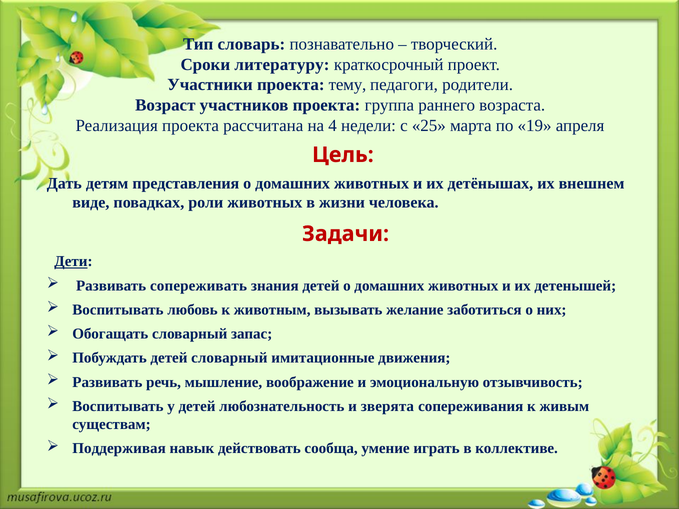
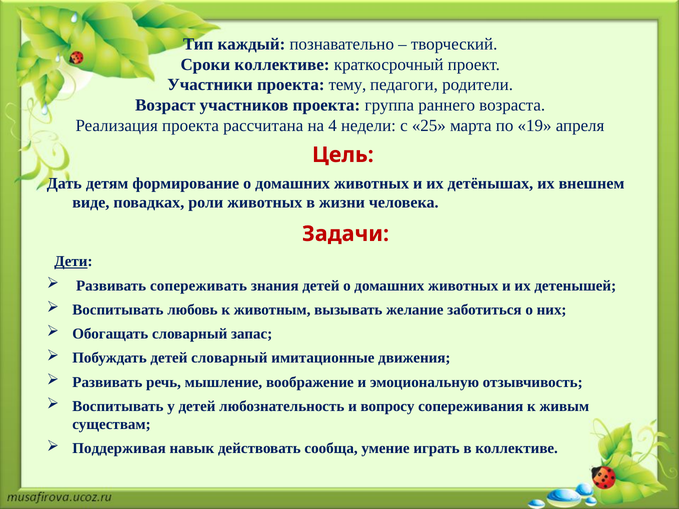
словарь: словарь -> каждый
Сроки литературу: литературу -> коллективе
представления: представления -> формирование
зверята: зверята -> вопросу
